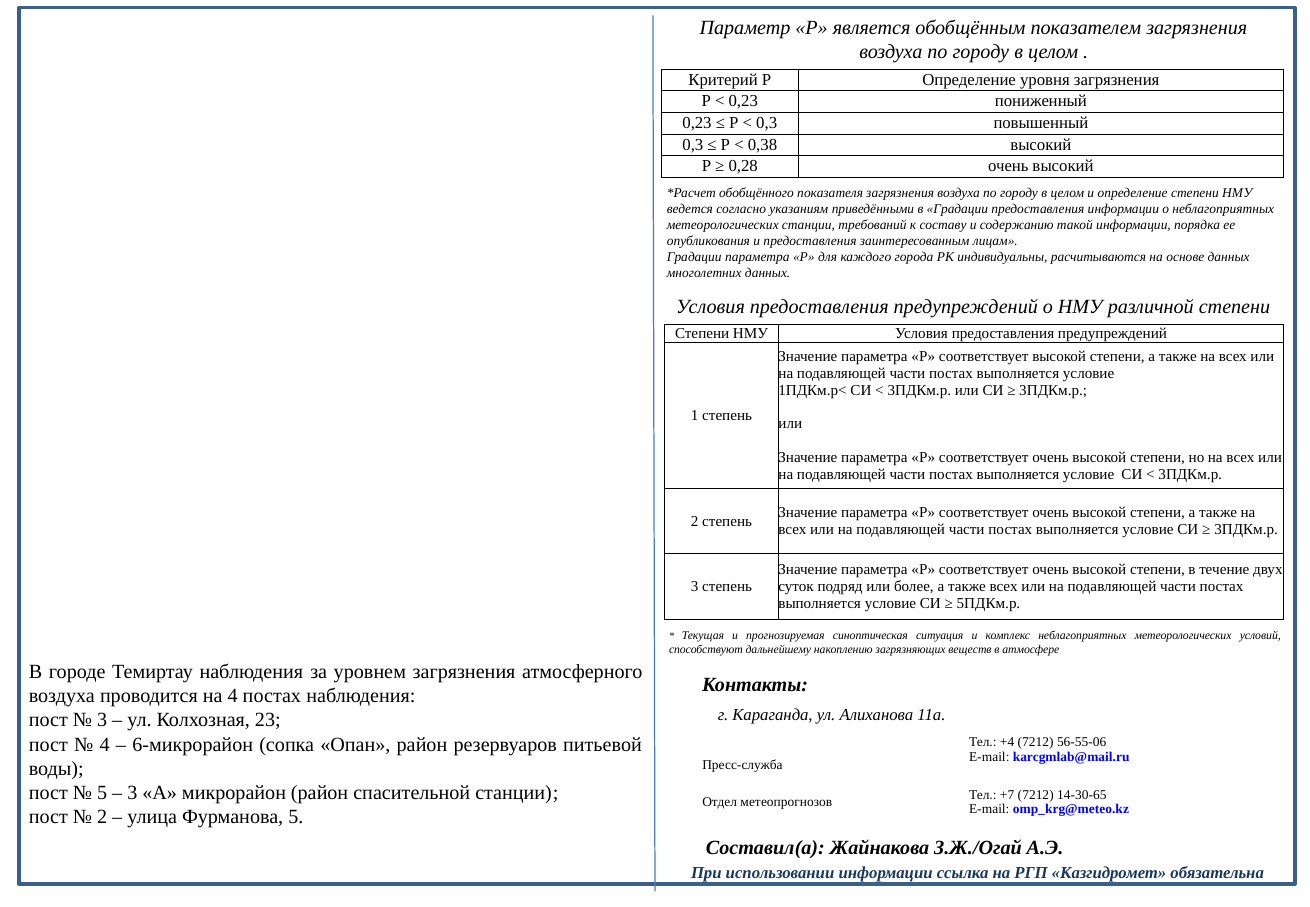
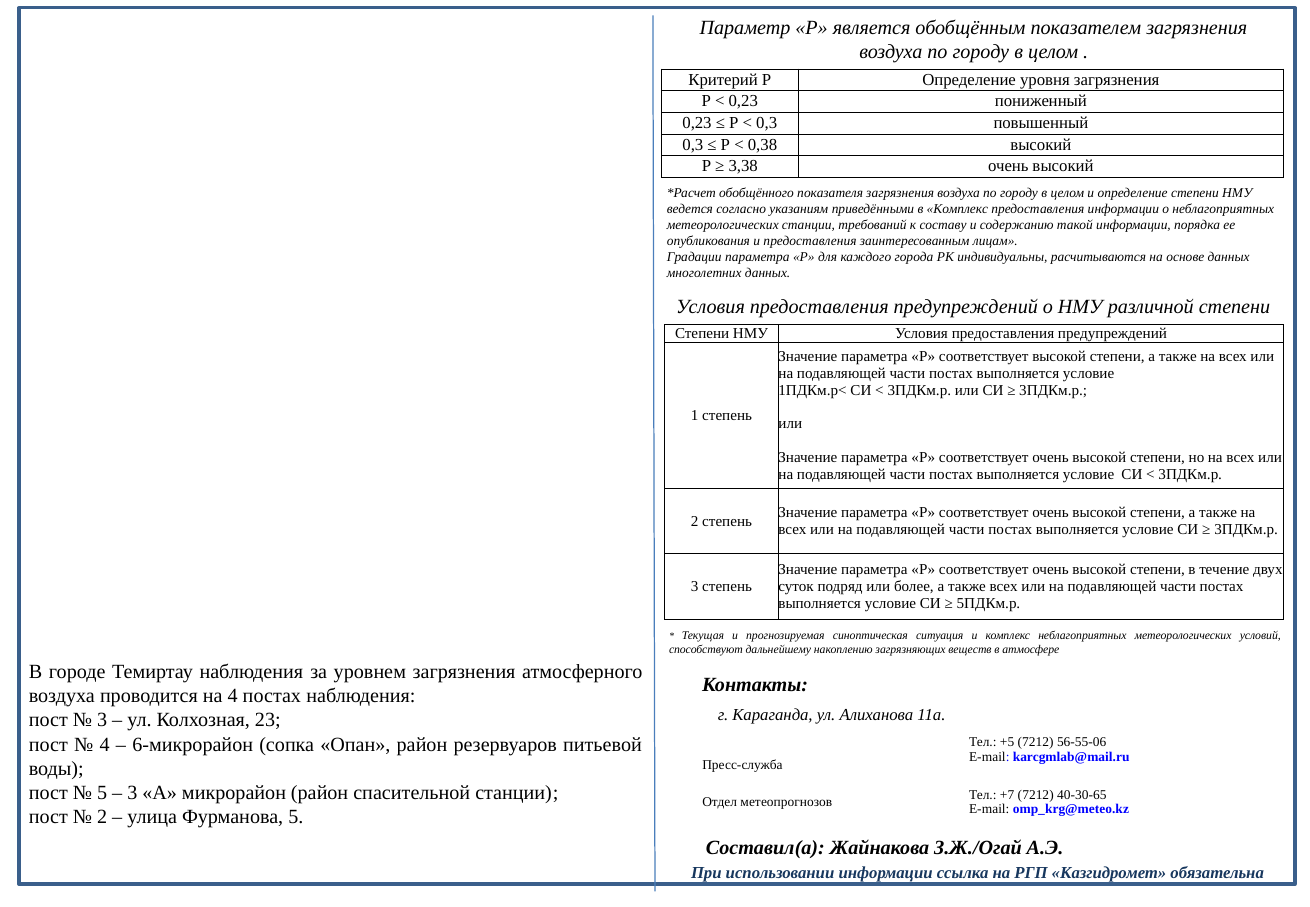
0,28: 0,28 -> 3,38
в Градации: Градации -> Комплекс
+4: +4 -> +5
14-30-65: 14-30-65 -> 40-30-65
